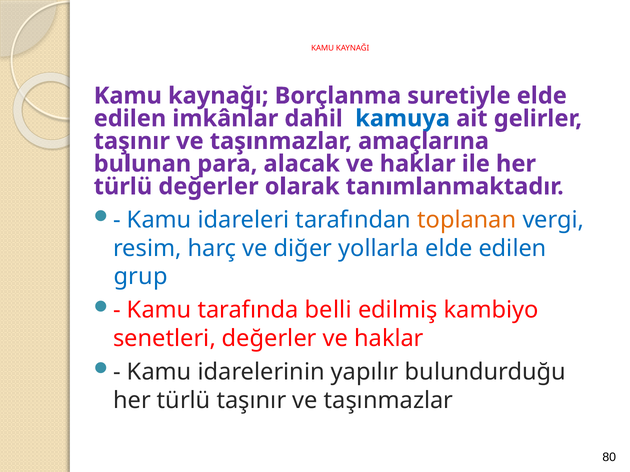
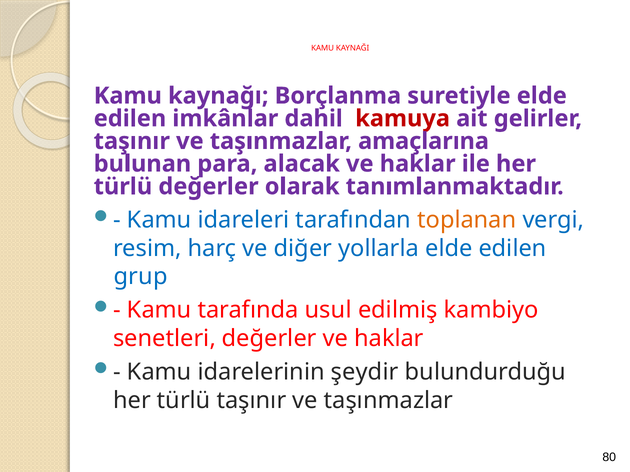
kamuya colour: blue -> red
belli: belli -> usul
yapılır: yapılır -> şeydir
